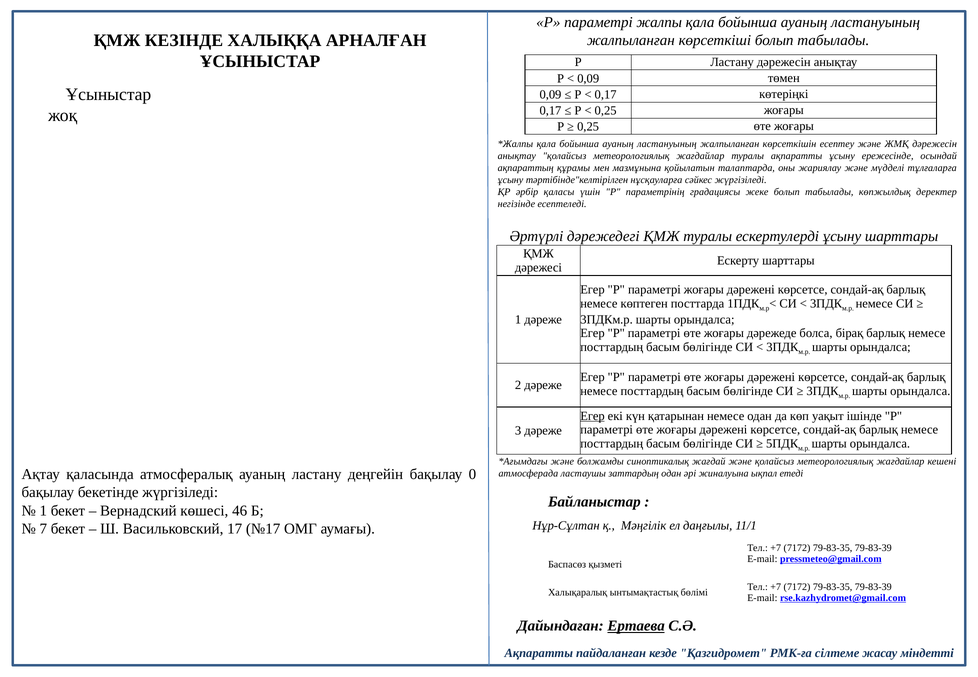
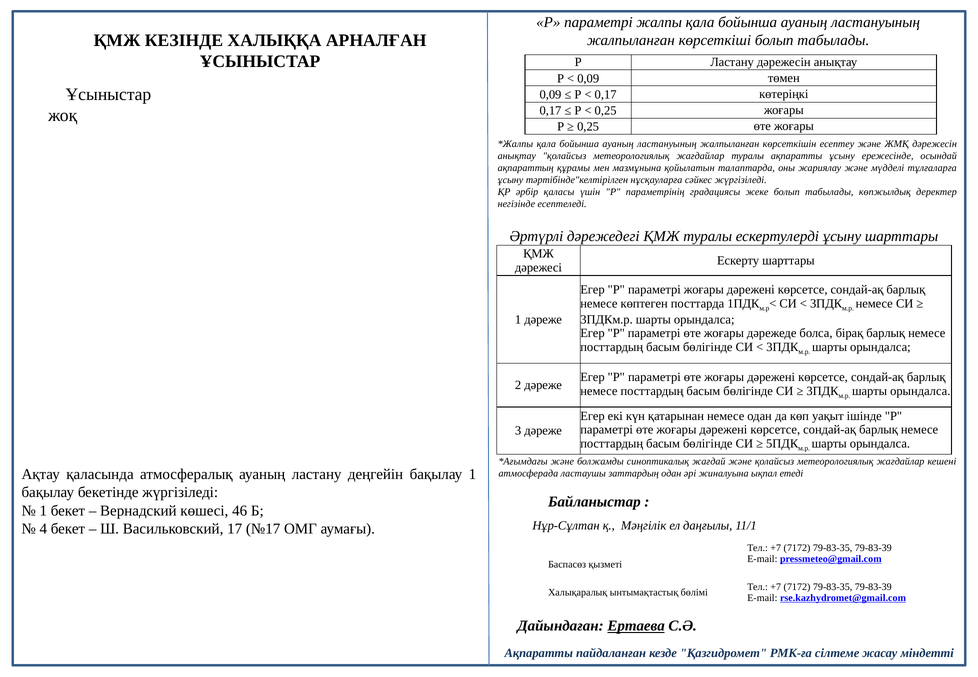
Егер at (593, 416) underline: present -> none
бақылау 0: 0 -> 1
7: 7 -> 4
